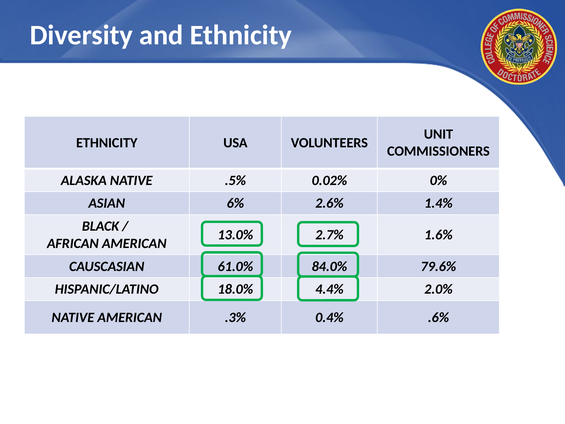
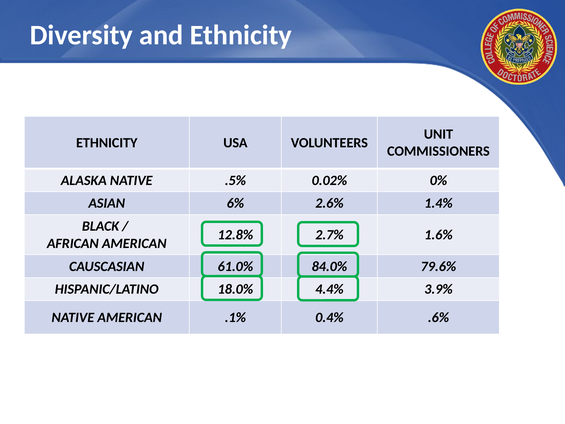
13.0%: 13.0% -> 12.8%
2.0%: 2.0% -> 3.9%
.3%: .3% -> .1%
